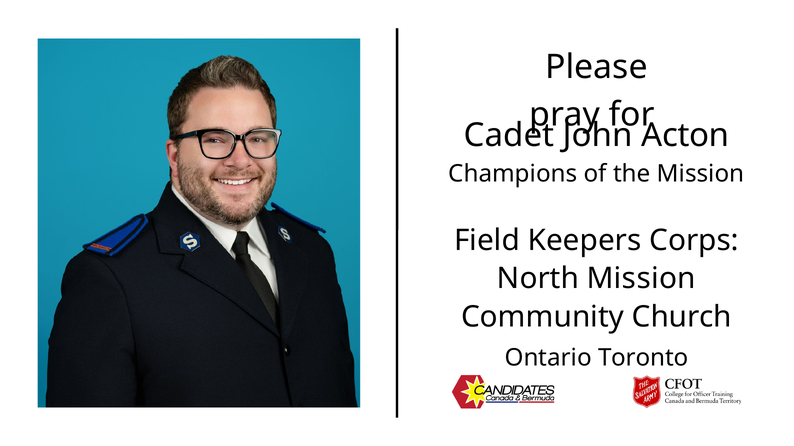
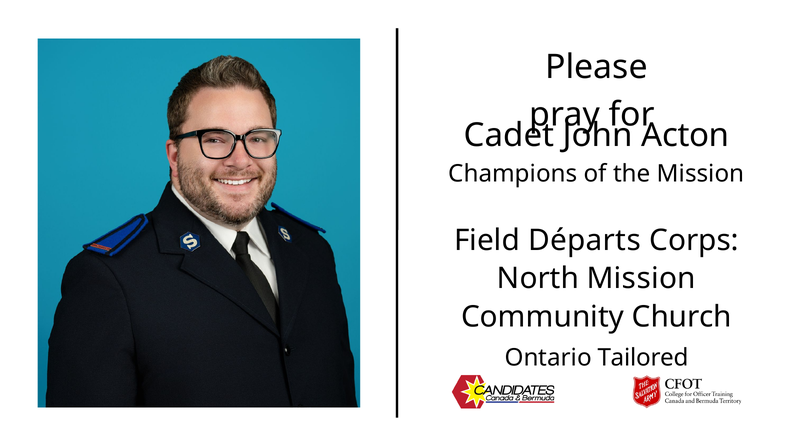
Keepers: Keepers -> Départs
Toronto: Toronto -> Tailored
